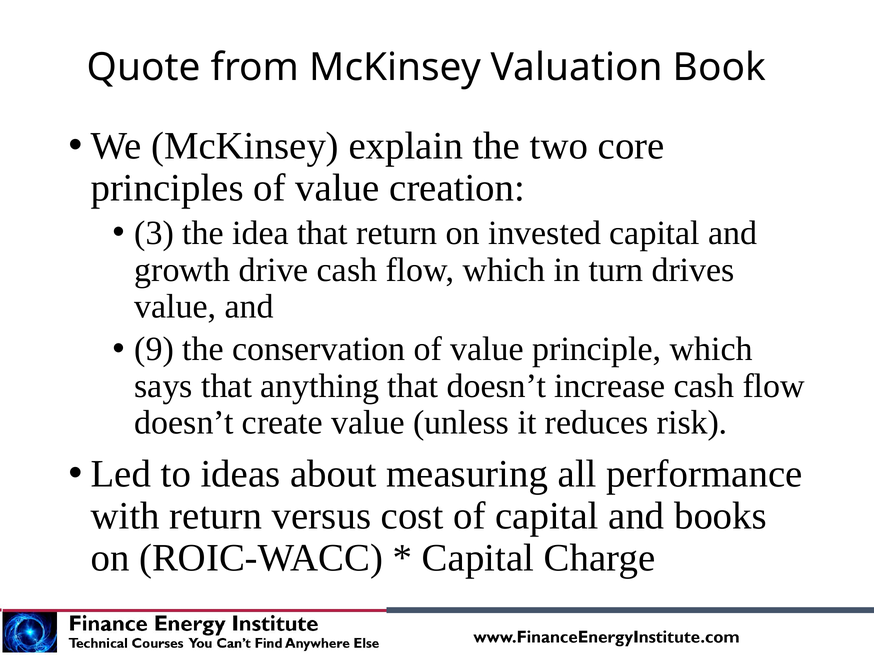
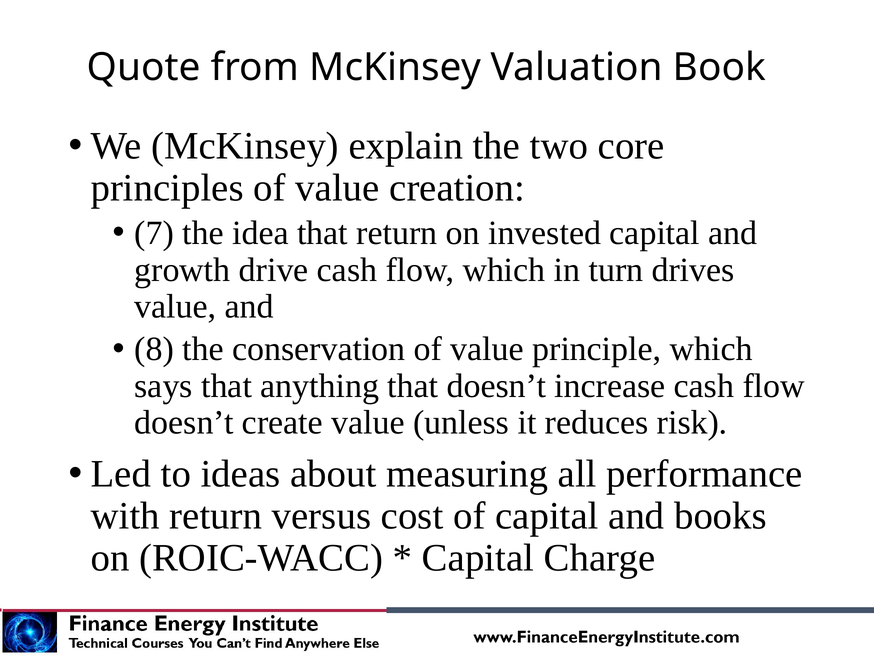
3: 3 -> 7
9: 9 -> 8
